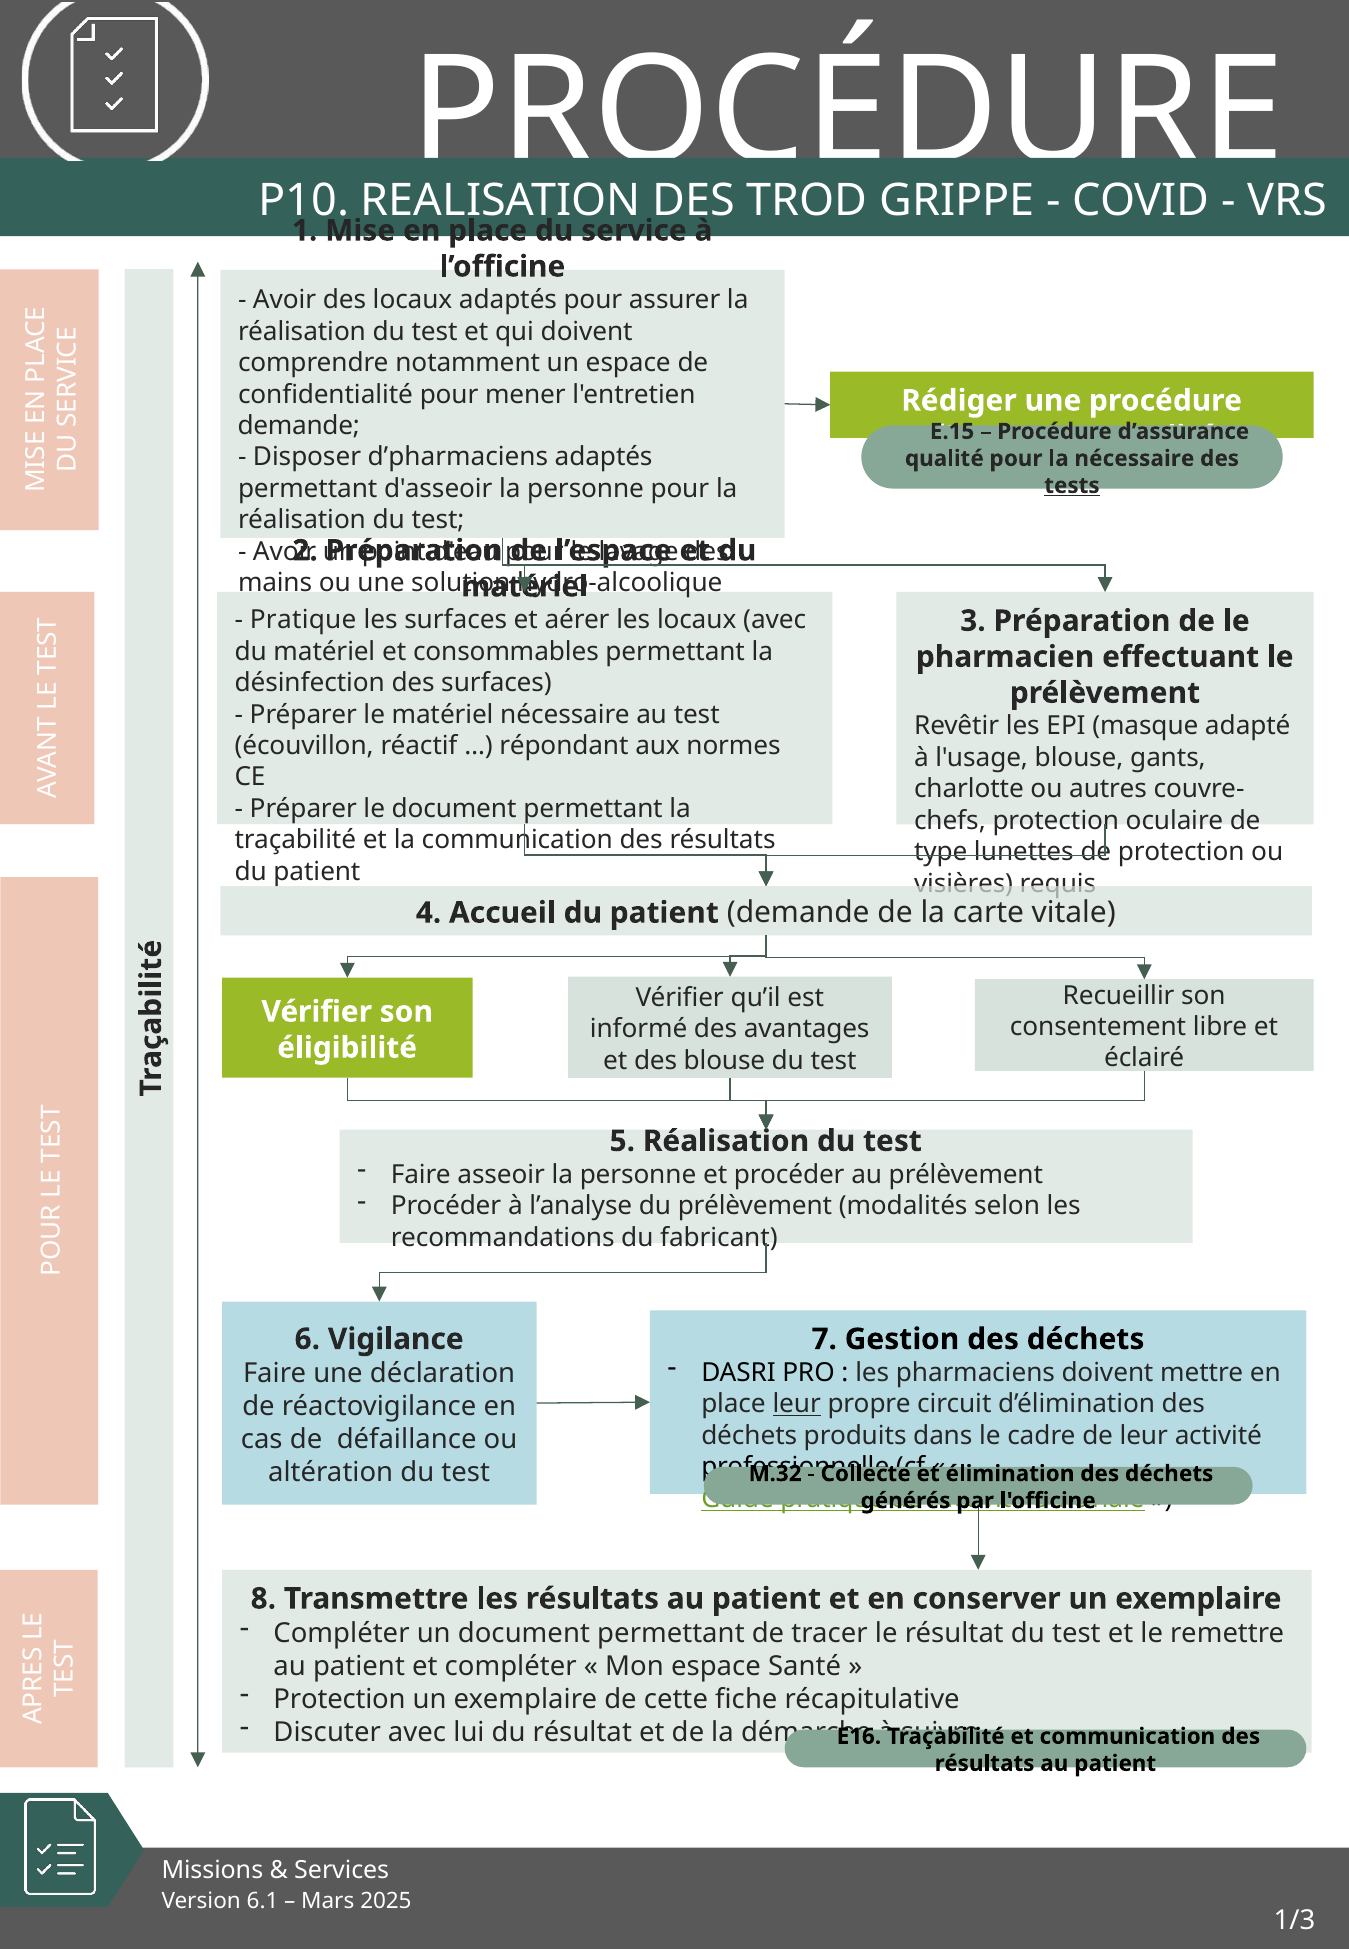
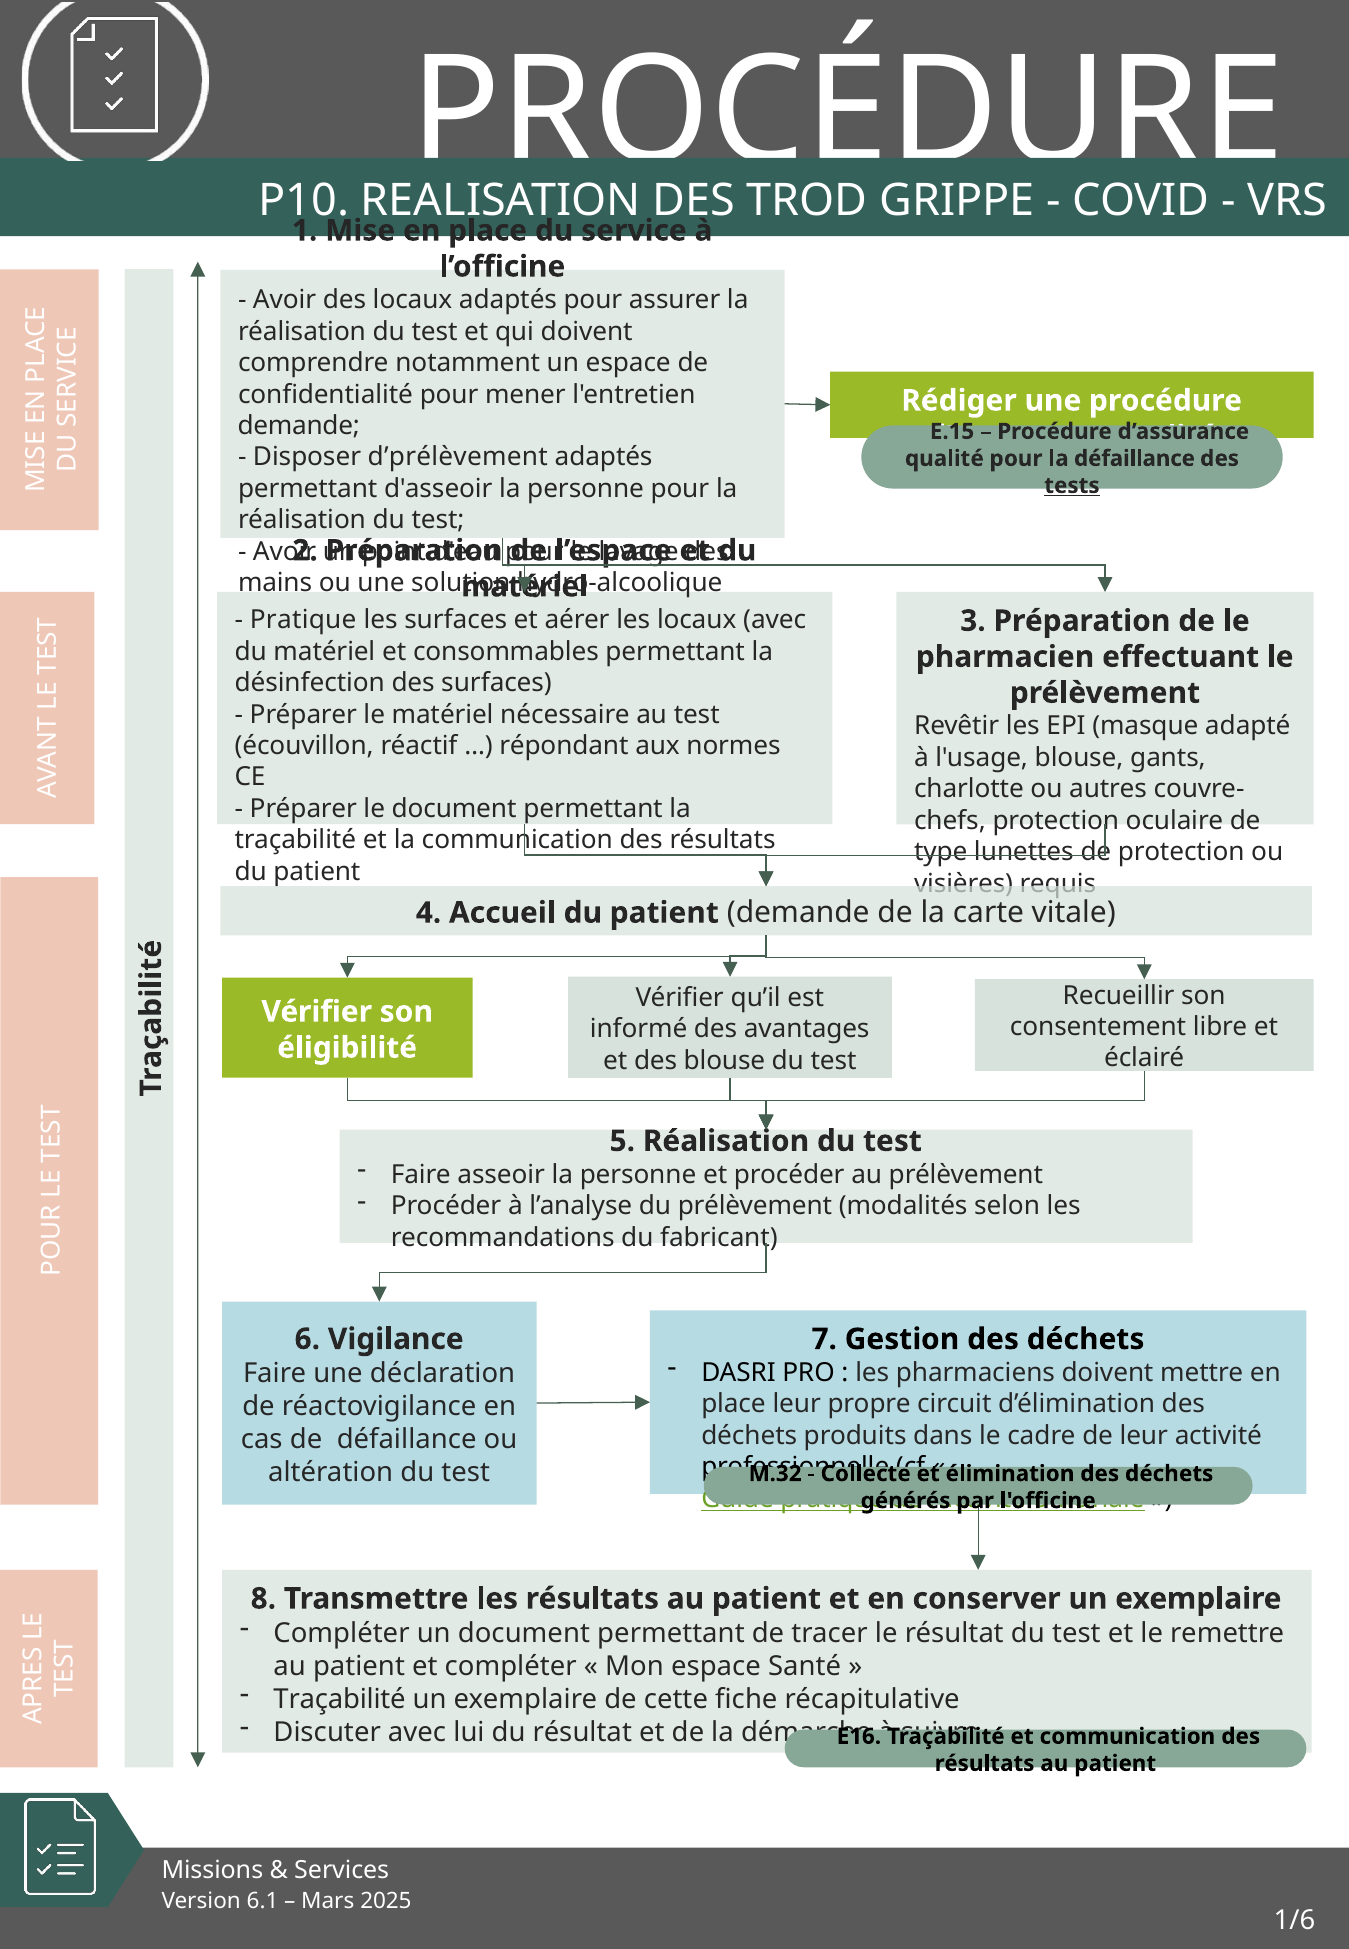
d’pharmaciens: d’pharmaciens -> d’prélèvement
la nécessaire: nécessaire -> défaillance
leur at (797, 1404) underline: present -> none
Protection at (340, 1699): Protection -> Traçabilité
1/3: 1/3 -> 1/6
